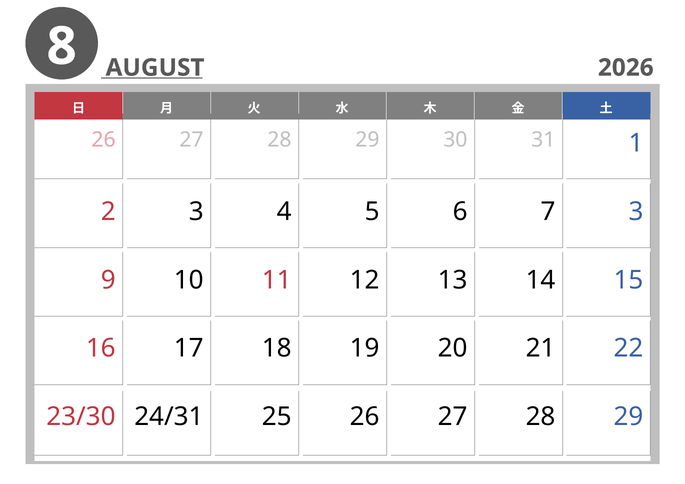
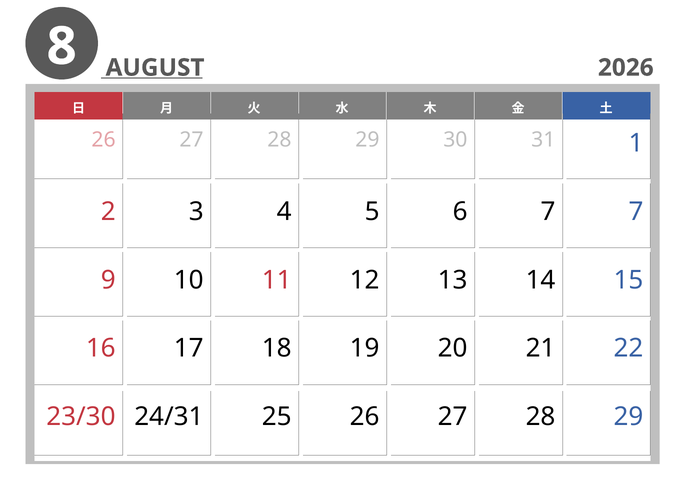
7 3: 3 -> 7
